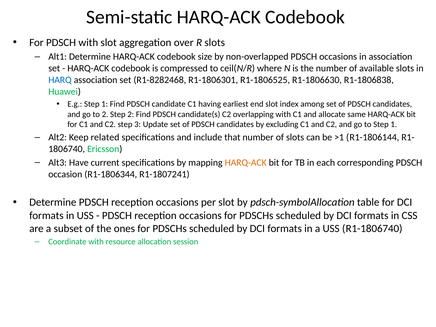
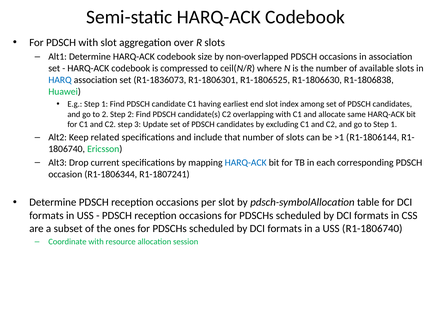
R1-8282468: R1-8282468 -> R1-1836073
Have: Have -> Drop
HARQ-ACK at (246, 163) colour: orange -> blue
